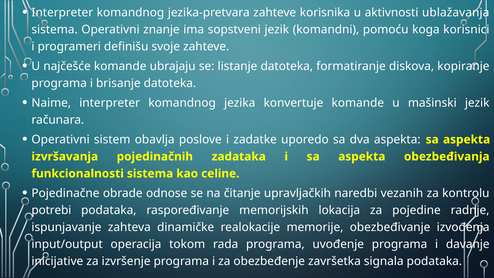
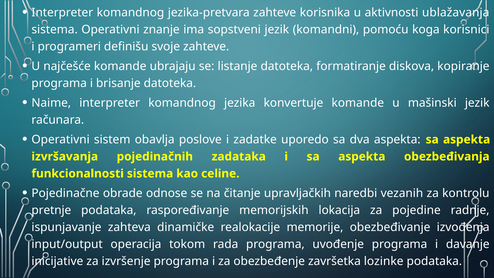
potrebi: potrebi -> pretnje
signala: signala -> lozinke
